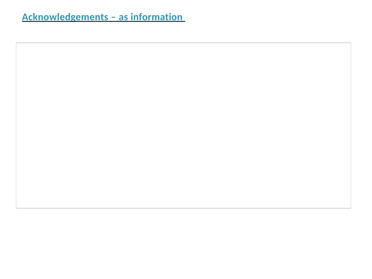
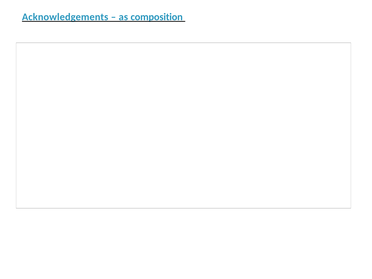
information: information -> composition
